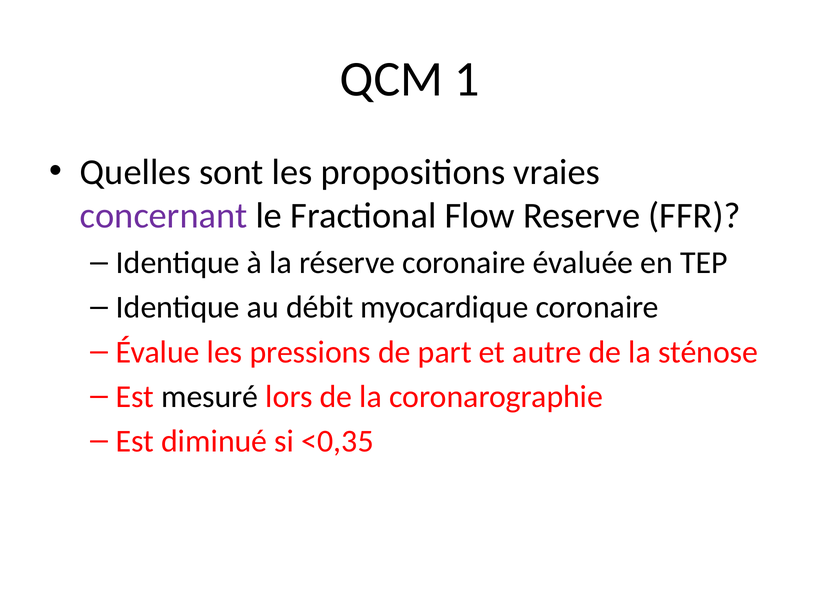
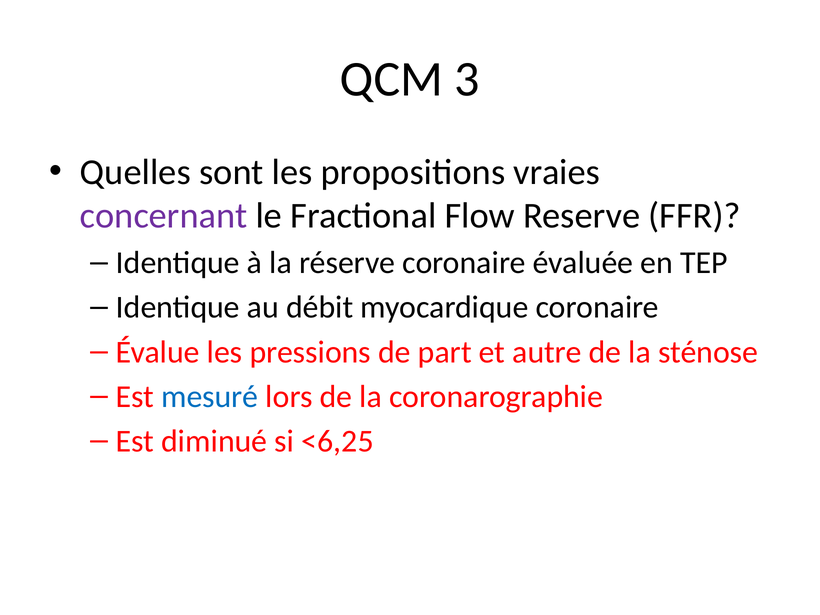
1: 1 -> 3
mesuré colour: black -> blue
<0,35: <0,35 -> <6,25
